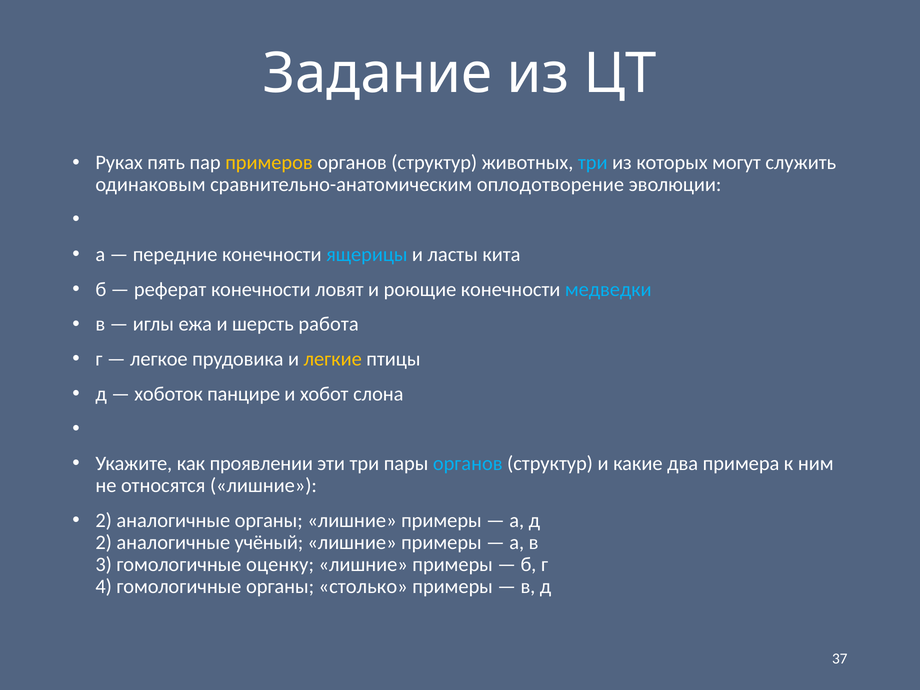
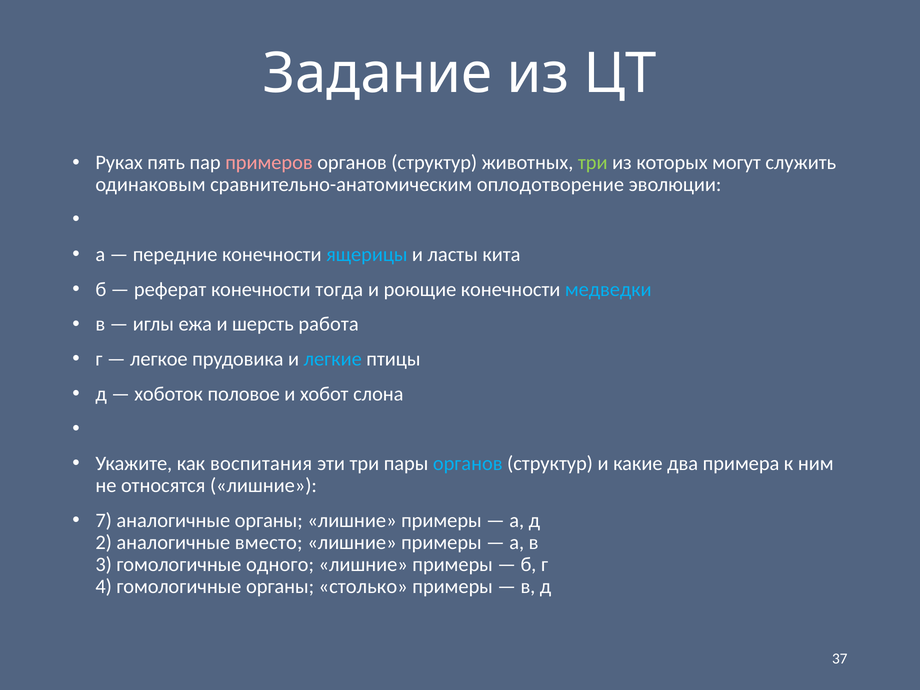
примеров colour: yellow -> pink
три at (593, 163) colour: light blue -> light green
ловят: ловят -> тогда
легкие colour: yellow -> light blue
панцире: панцире -> половое
проявлении: проявлении -> воспитания
2 at (104, 520): 2 -> 7
учёный: учёный -> вместо
оценку: оценку -> одного
